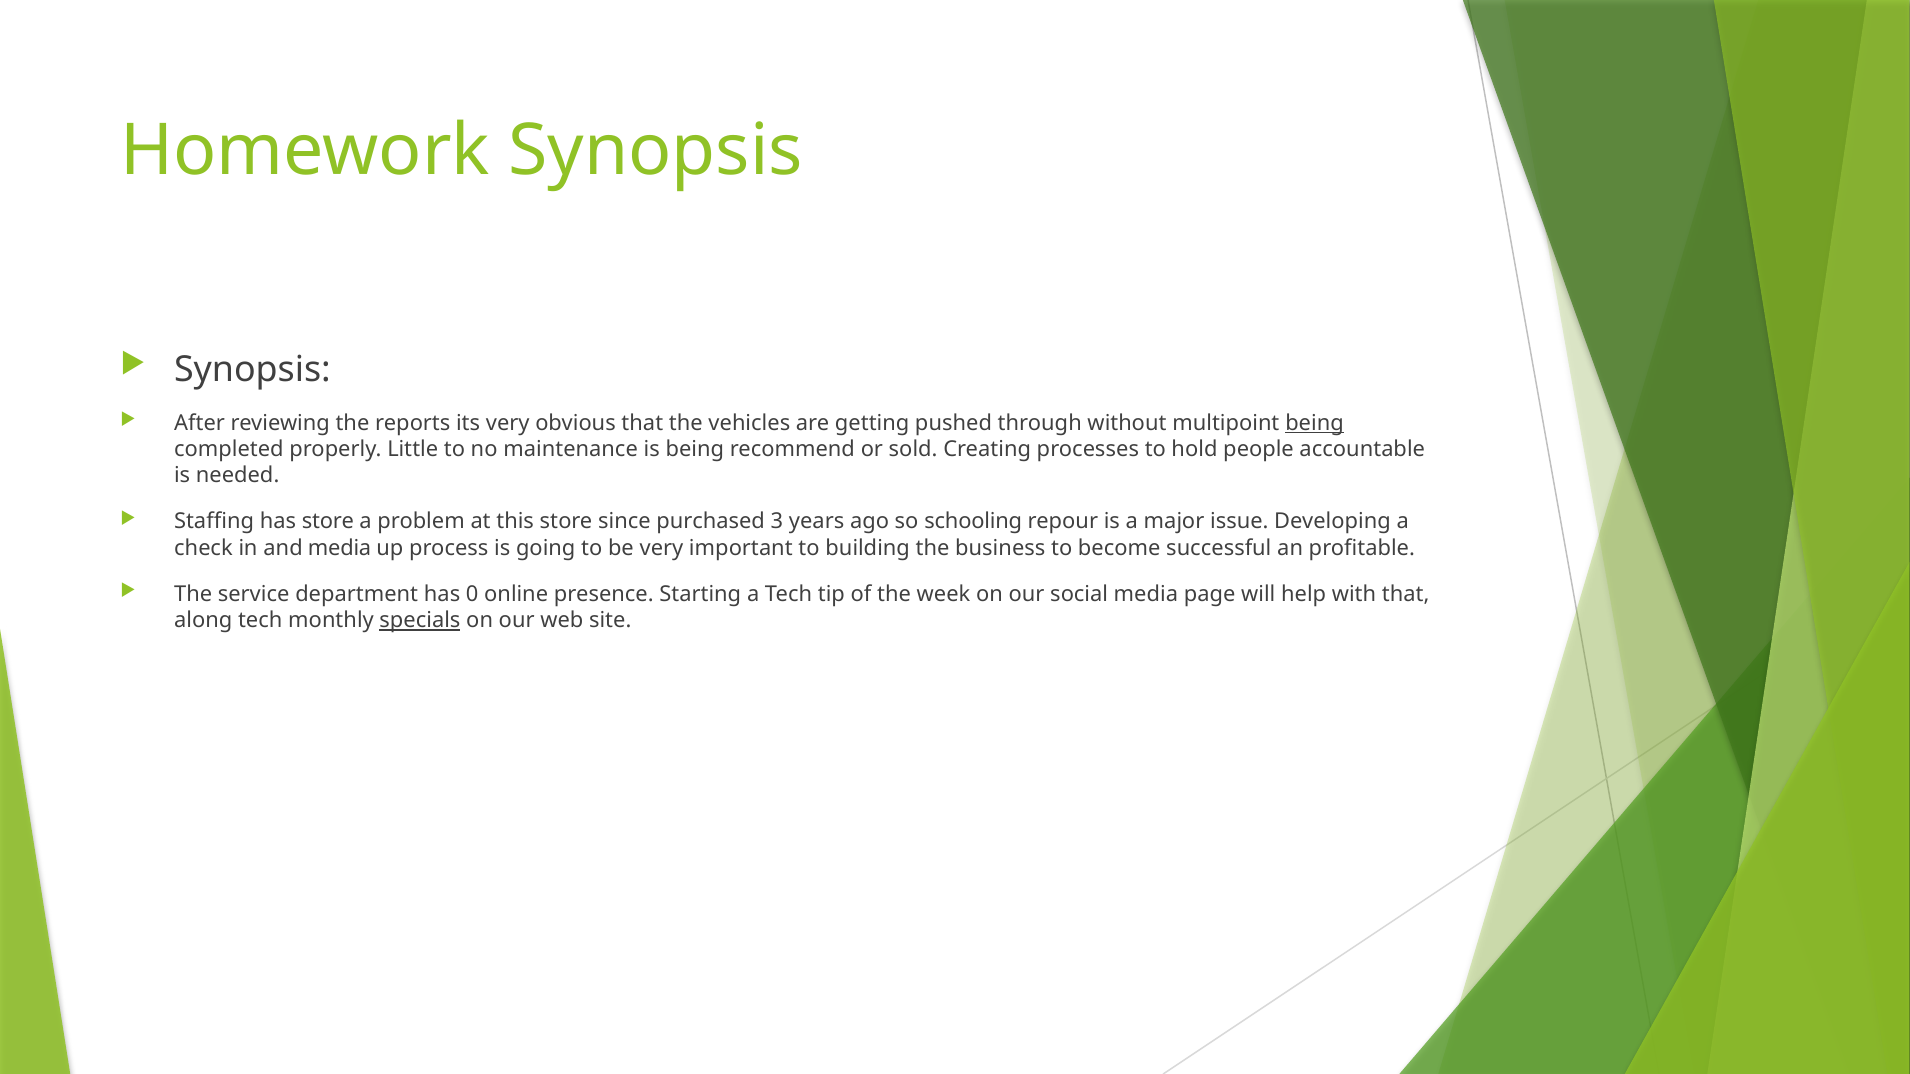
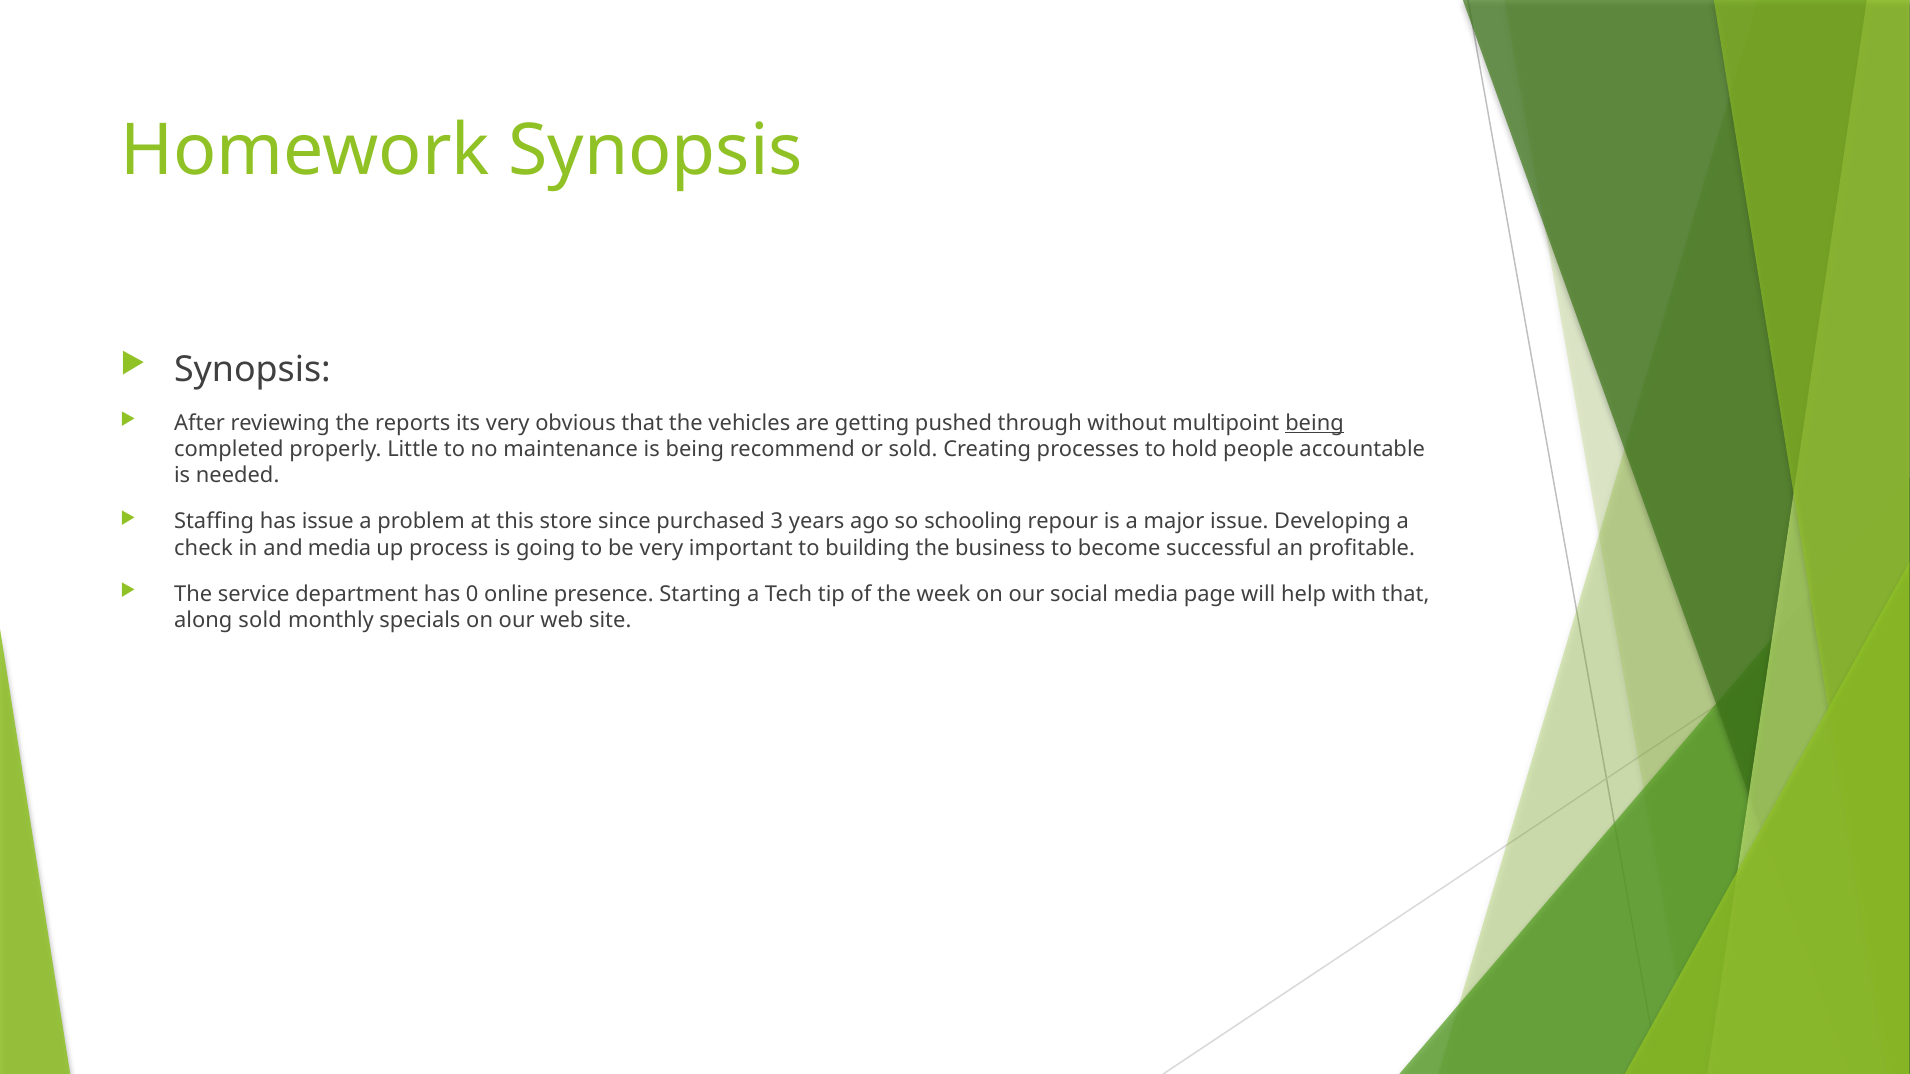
has store: store -> issue
along tech: tech -> sold
specials underline: present -> none
